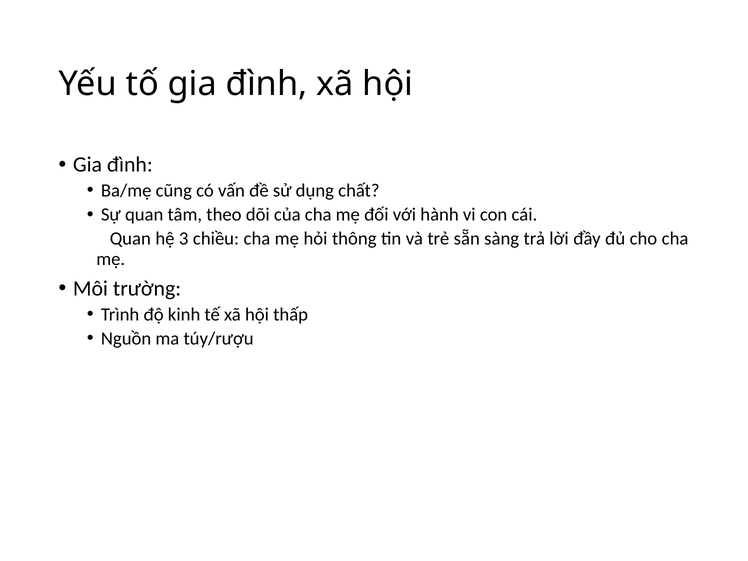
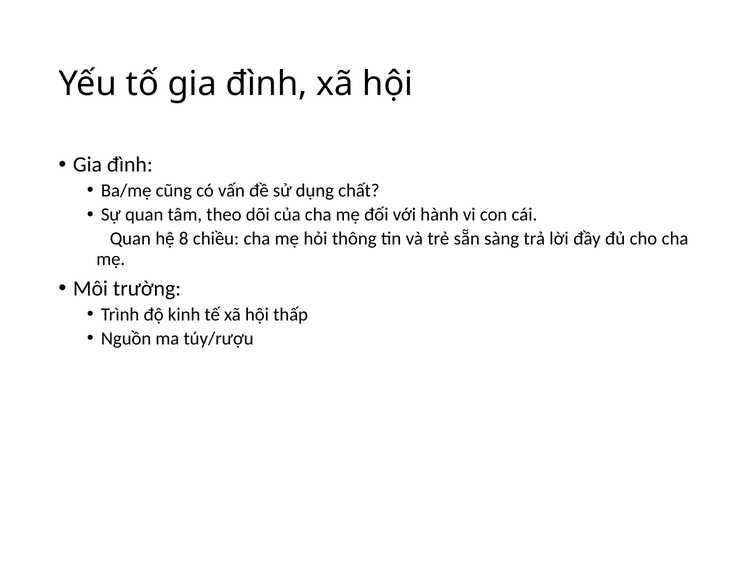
3: 3 -> 8
